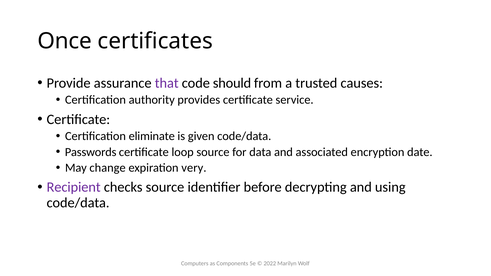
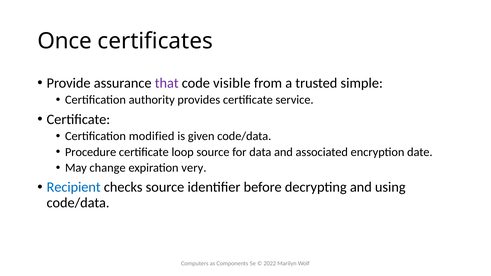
should: should -> visible
causes: causes -> simple
eliminate: eliminate -> modified
Passwords: Passwords -> Procedure
Recipient colour: purple -> blue
